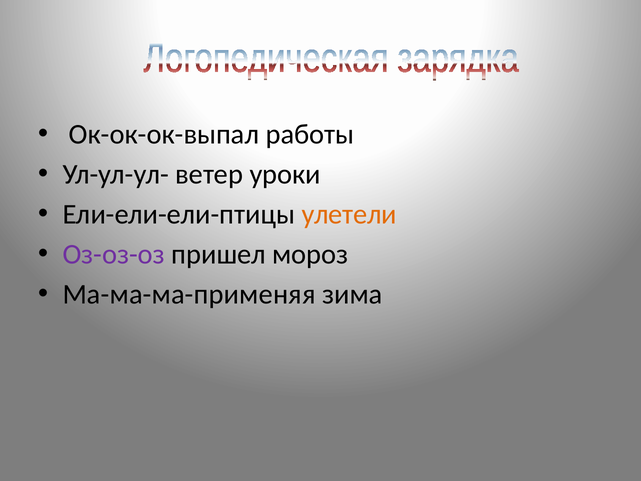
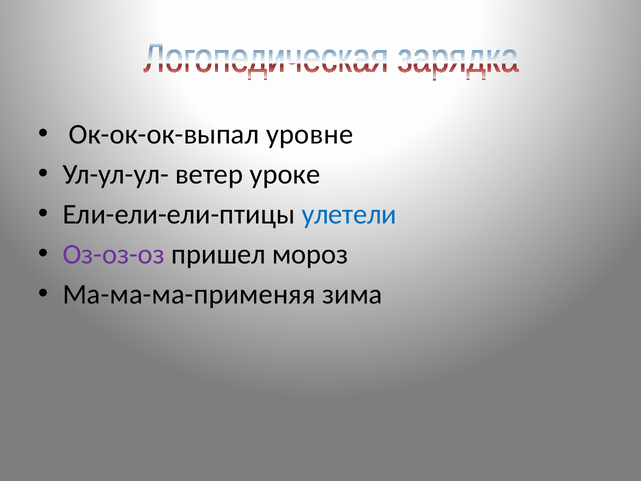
работы: работы -> уровне
уроки: уроки -> уроке
улетели colour: orange -> blue
